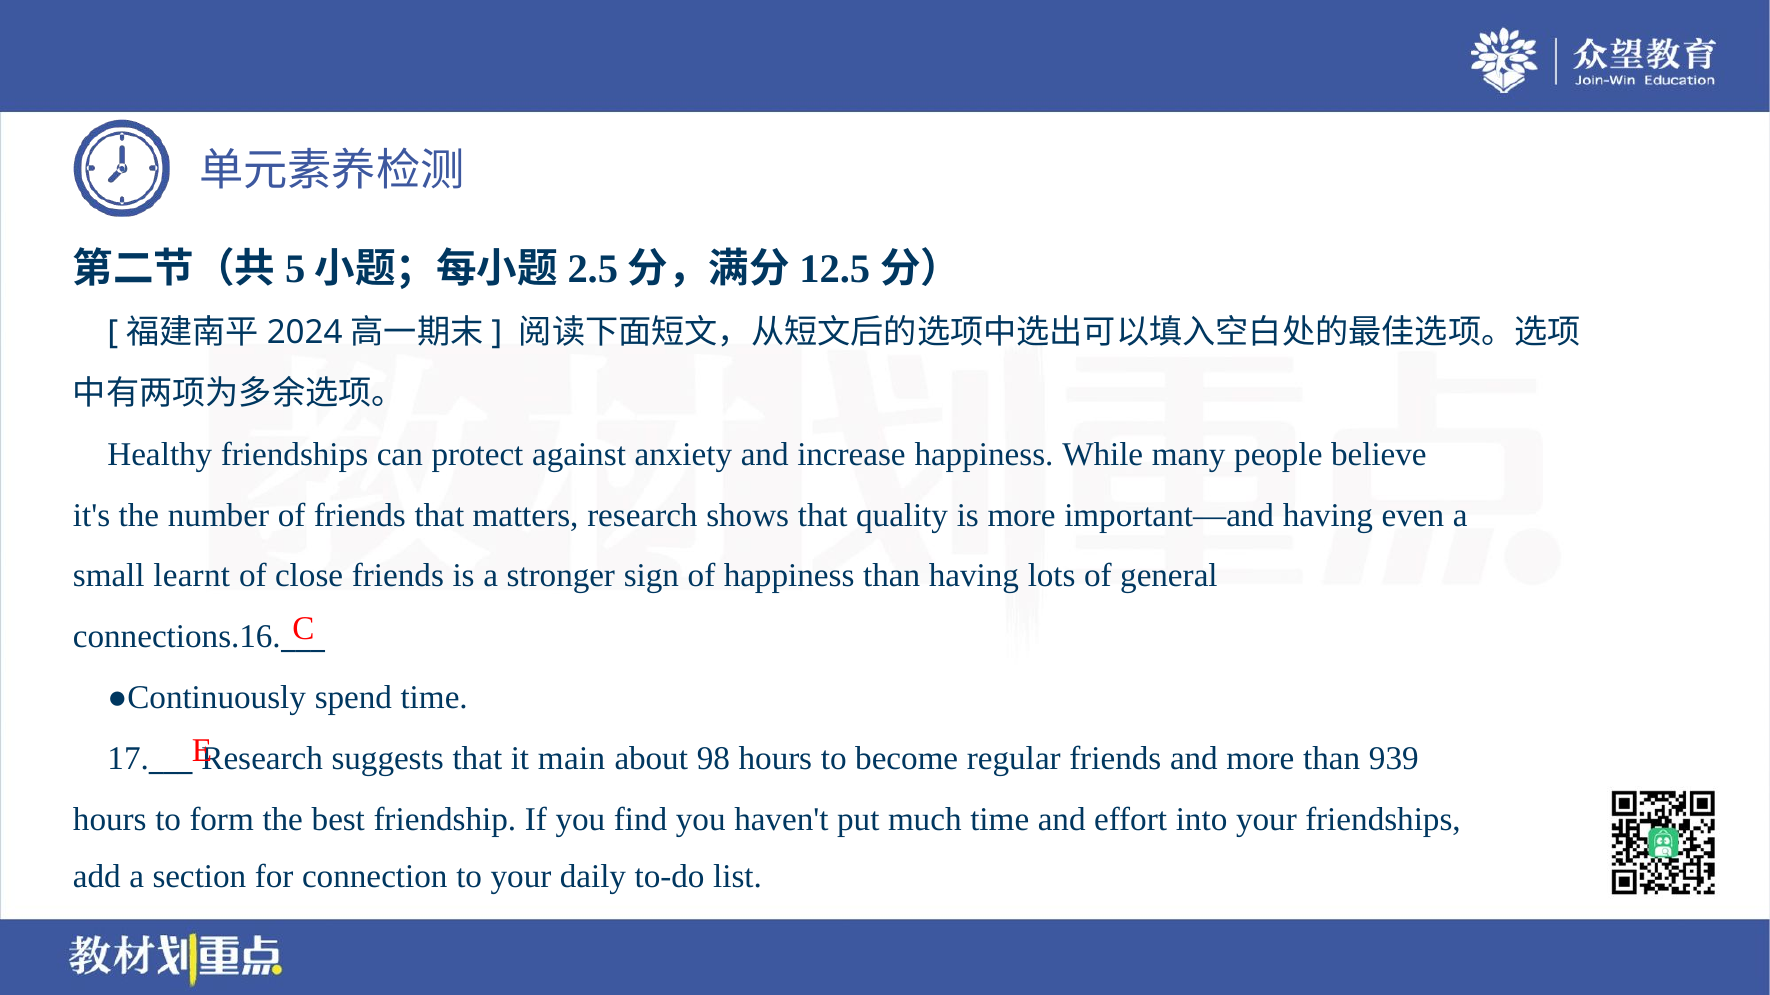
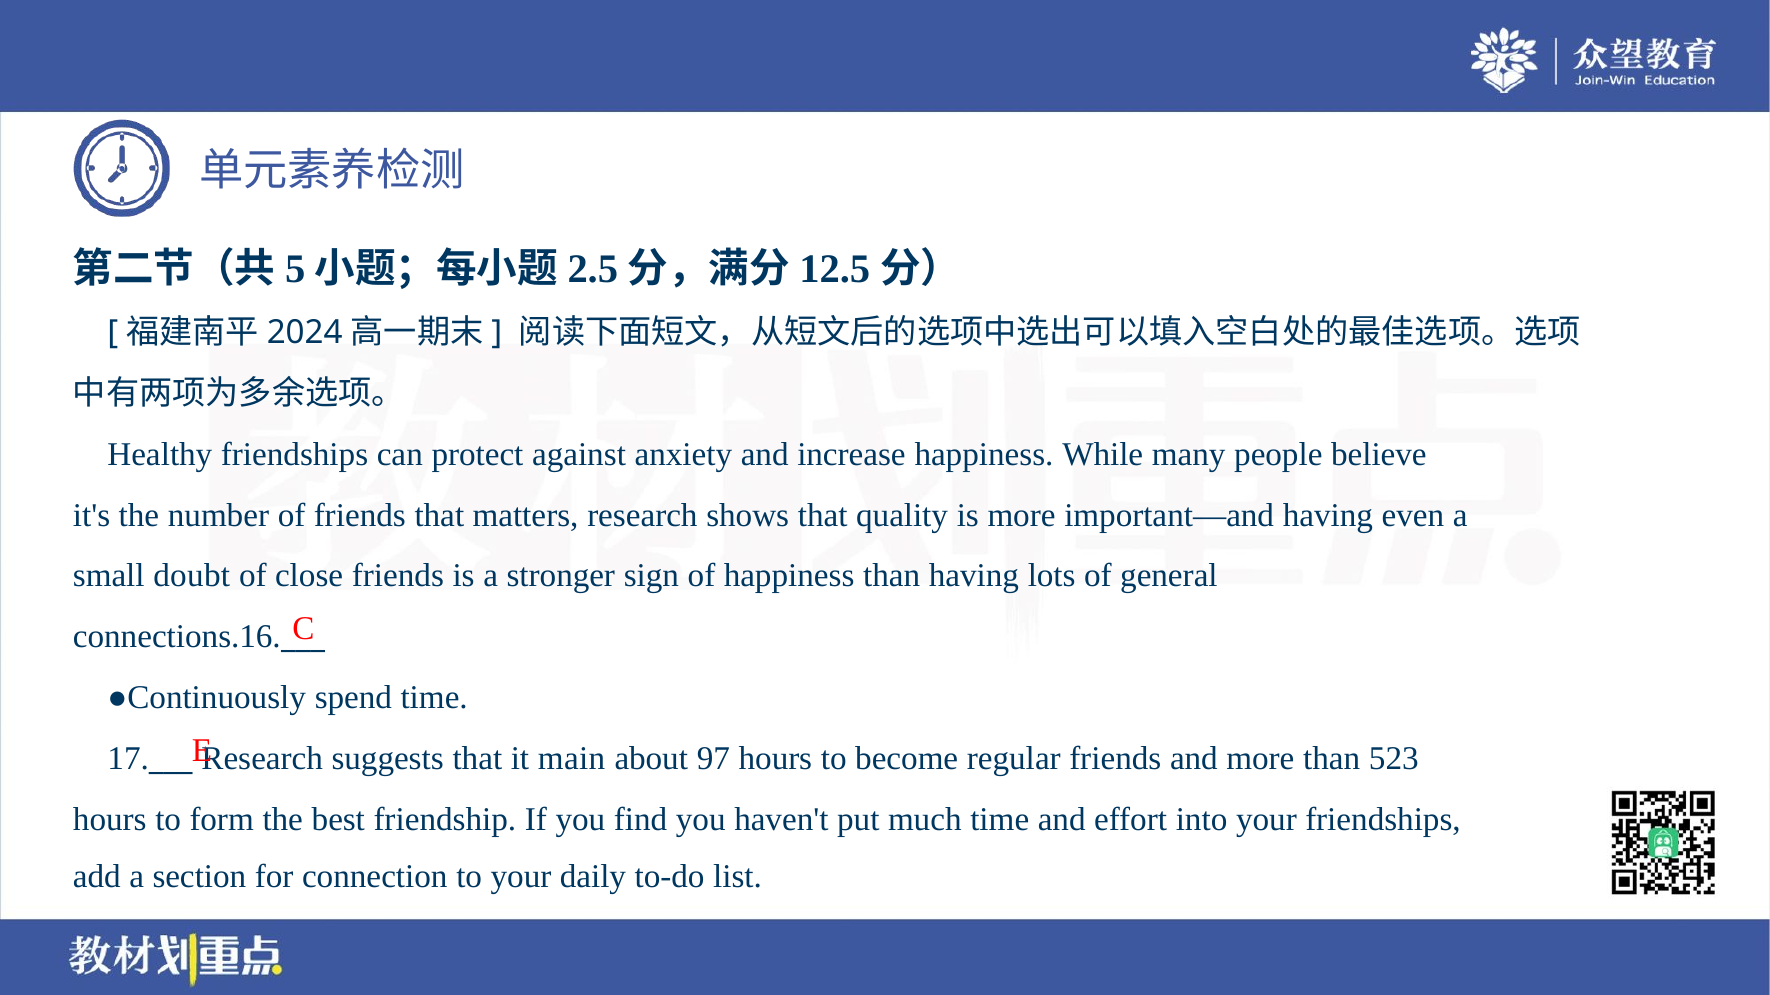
learnt: learnt -> doubt
98: 98 -> 97
939: 939 -> 523
